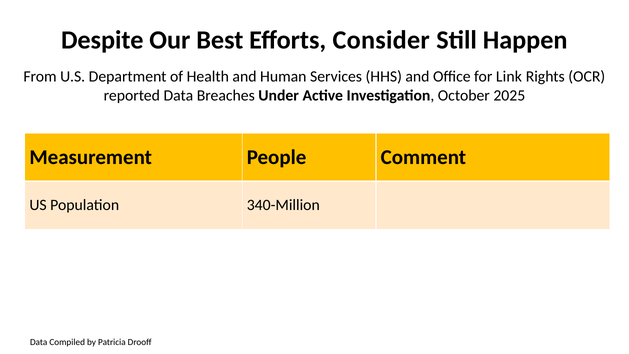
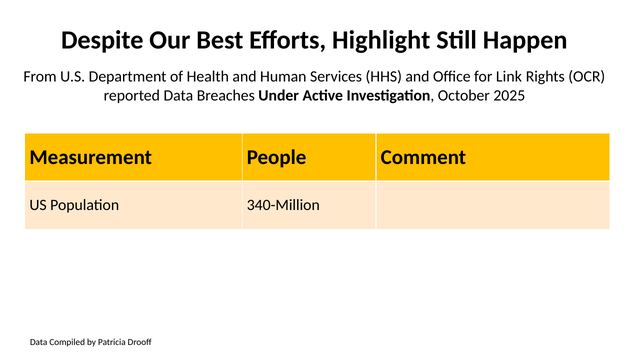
Consider: Consider -> Highlight
